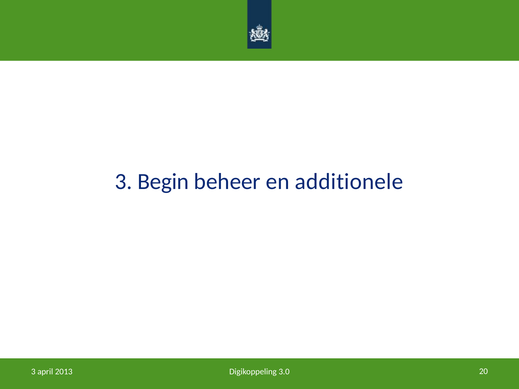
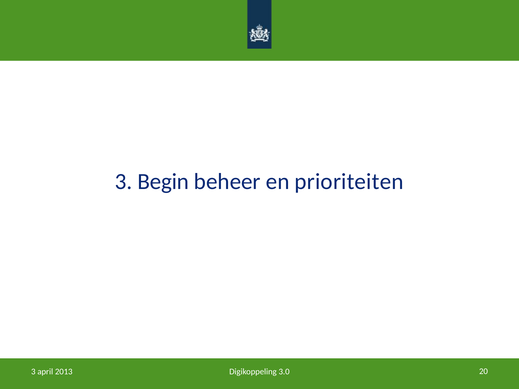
additionele: additionele -> prioriteiten
